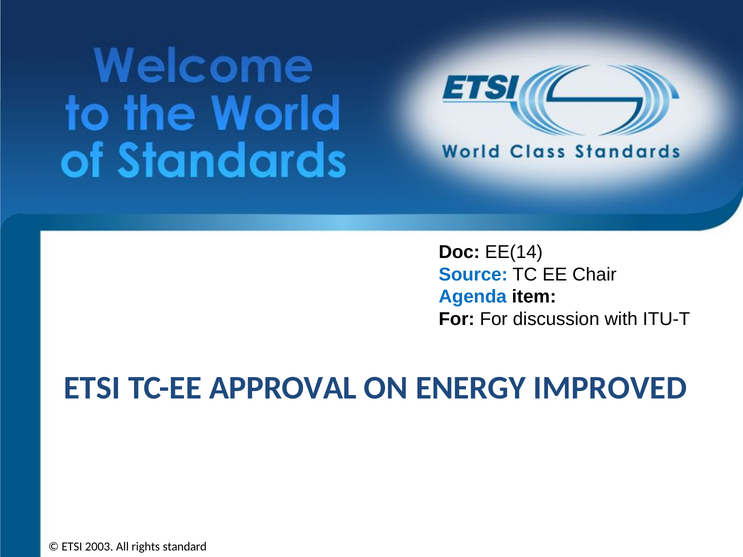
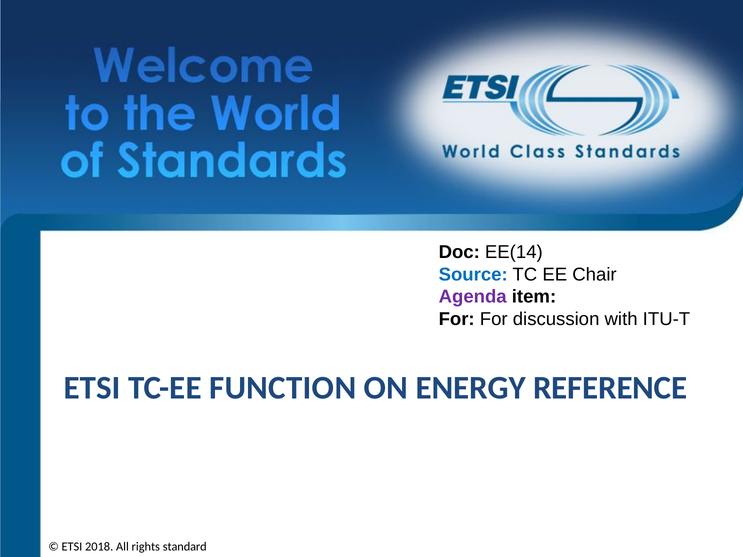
Agenda colour: blue -> purple
APPROVAL: APPROVAL -> FUNCTION
IMPROVED: IMPROVED -> REFERENCE
2003: 2003 -> 2018
